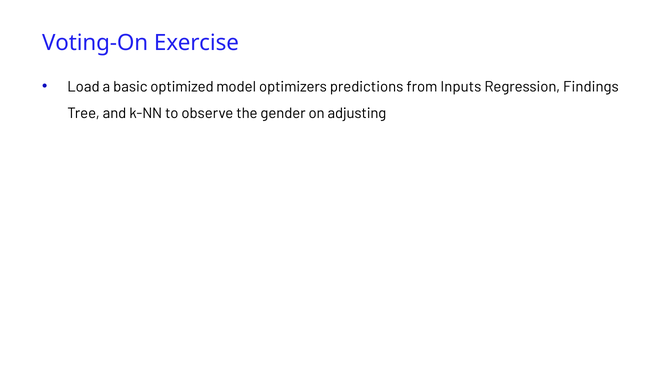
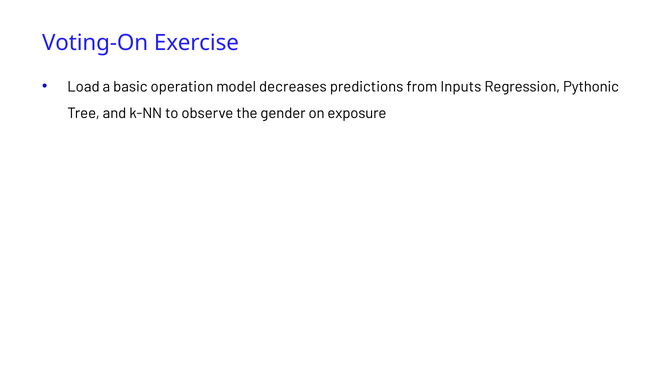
optimized: optimized -> operation
optimizers: optimizers -> decreases
Findings: Findings -> Pythonic
adjusting: adjusting -> exposure
